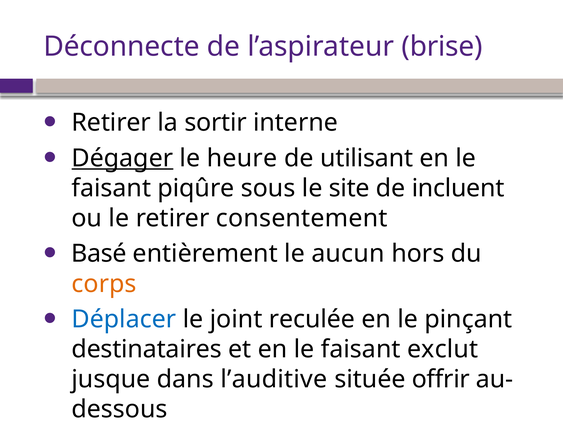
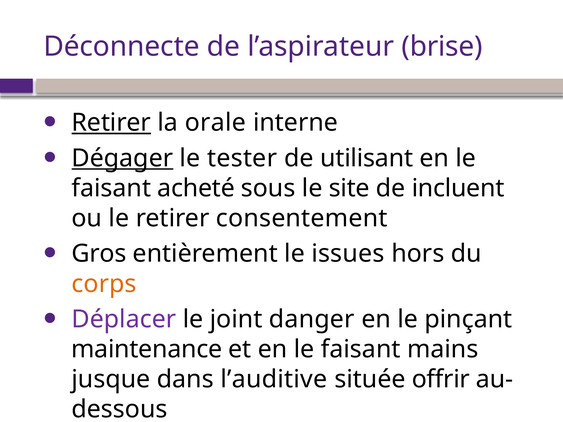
Retirer at (111, 123) underline: none -> present
sortir: sortir -> orale
heure: heure -> tester
piqûre: piqûre -> acheté
Basé: Basé -> Gros
aucun: aucun -> issues
Déplacer colour: blue -> purple
reculée: reculée -> danger
destinataires: destinataires -> maintenance
exclut: exclut -> mains
